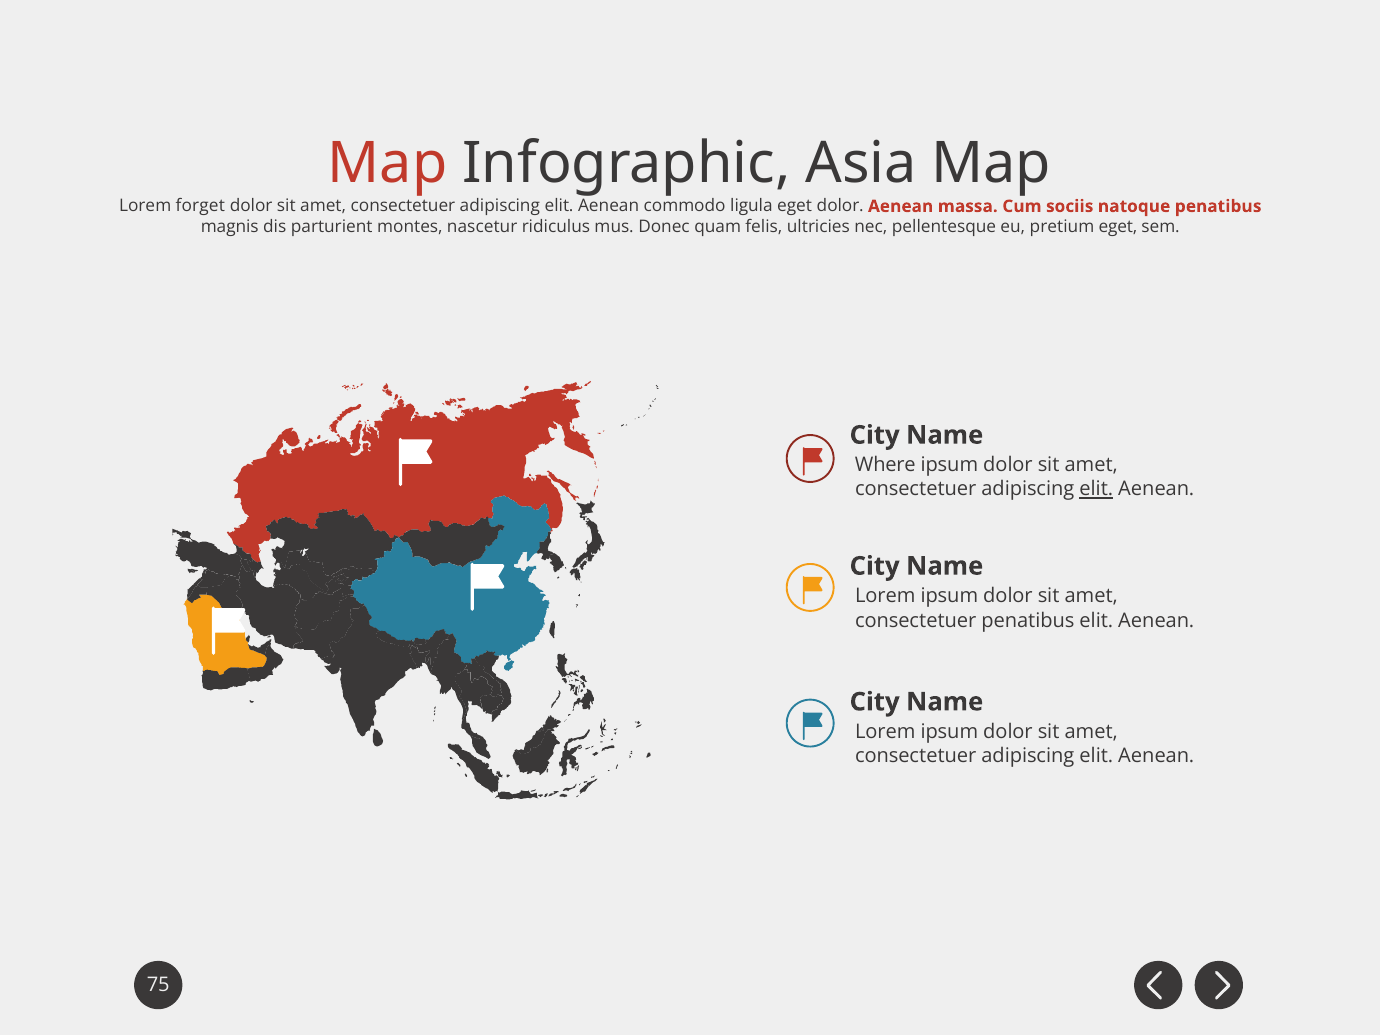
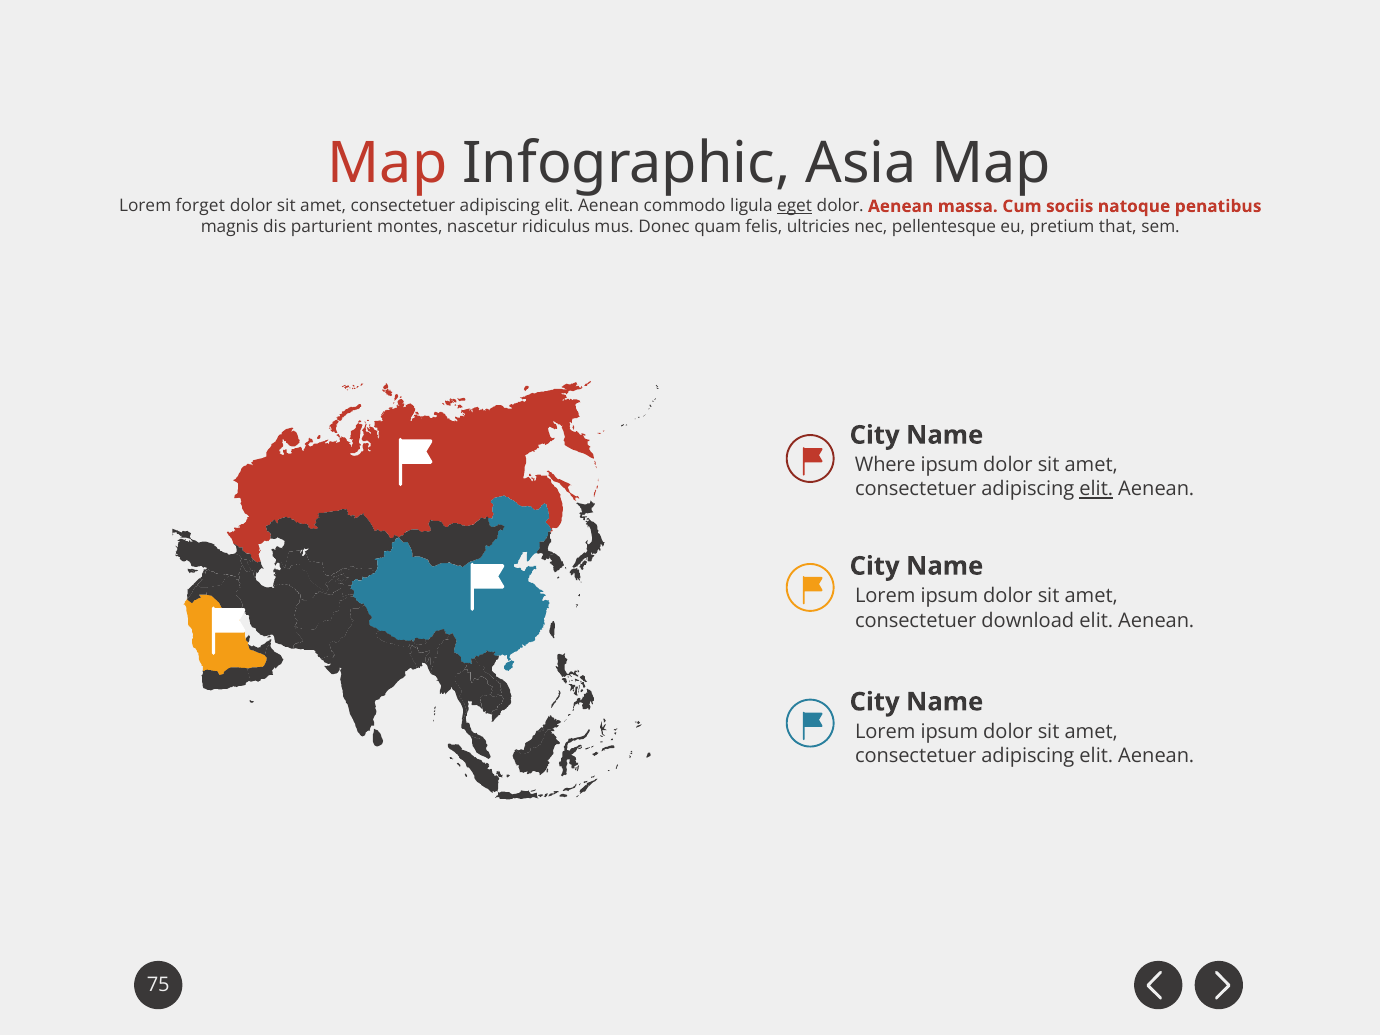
eget at (795, 206) underline: none -> present
pretium eget: eget -> that
consectetuer penatibus: penatibus -> download
